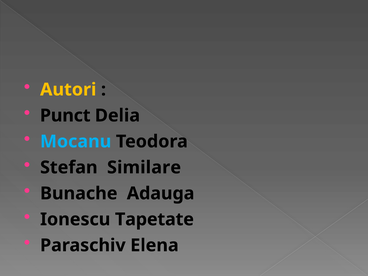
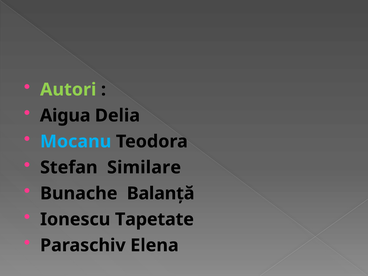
Autori colour: yellow -> light green
Punct: Punct -> Aigua
Adauga: Adauga -> Balanță
